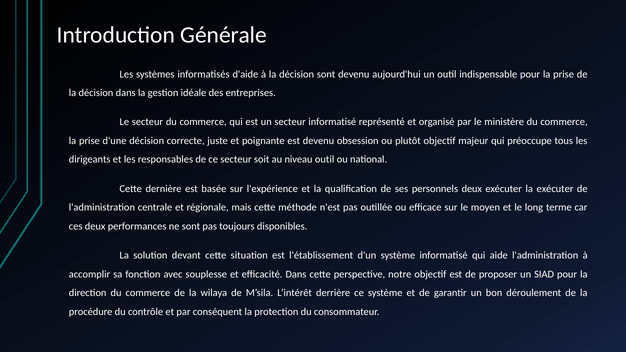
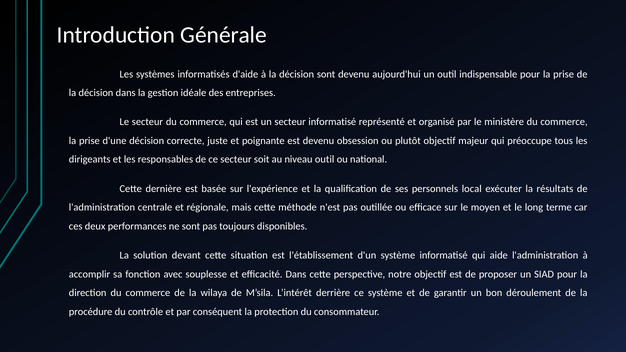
personnels deux: deux -> local
la exécuter: exécuter -> résultats
